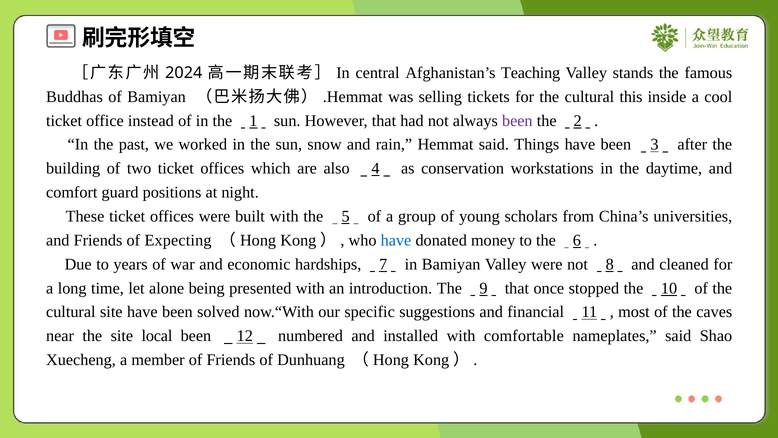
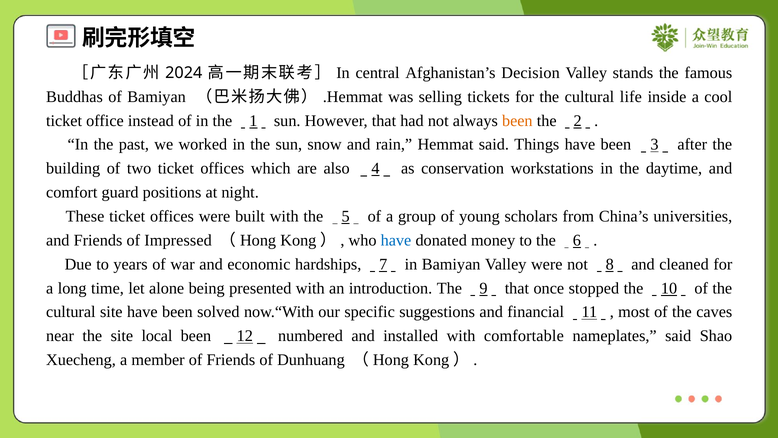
Teaching: Teaching -> Decision
this: this -> life
been at (517, 121) colour: purple -> orange
Expecting: Expecting -> Impressed
